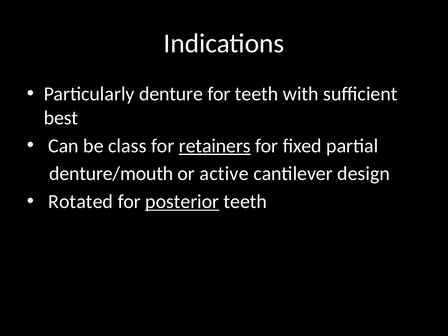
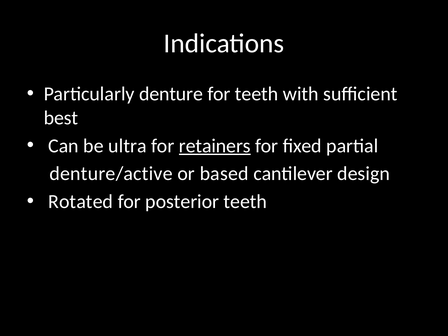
class: class -> ultra
denture/mouth: denture/mouth -> denture/active
active: active -> based
posterior underline: present -> none
